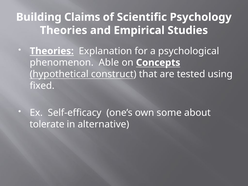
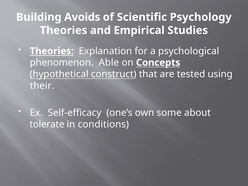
Claims: Claims -> Avoids
fixed: fixed -> their
alternative: alternative -> conditions
